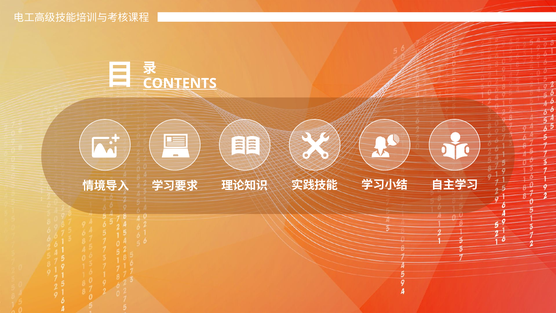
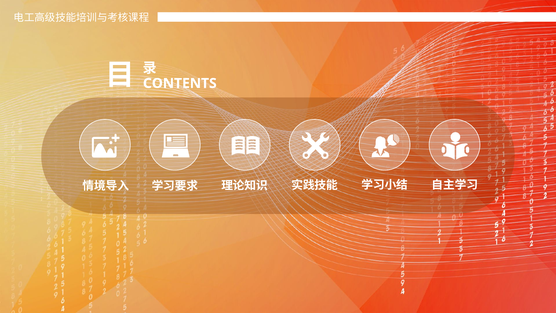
CONTENTS underline: present -> none
